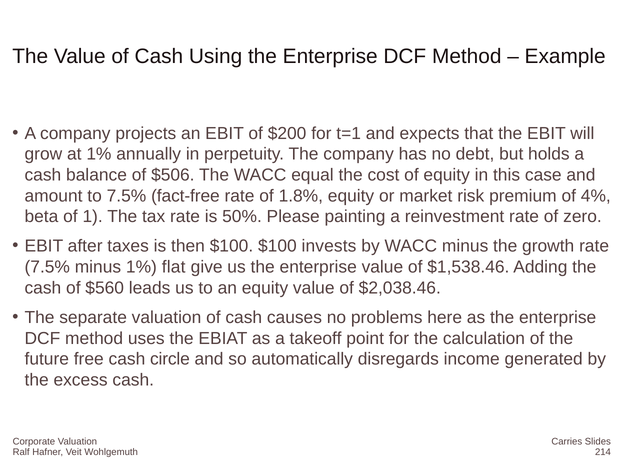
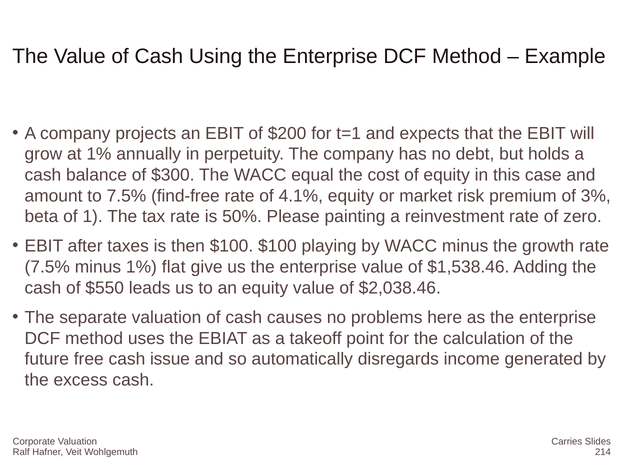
$506: $506 -> $300
fact-free: fact-free -> find-free
1.8%: 1.8% -> 4.1%
4%: 4% -> 3%
invests: invests -> playing
$560: $560 -> $550
circle: circle -> issue
